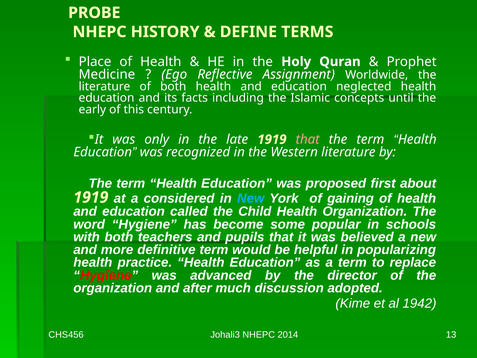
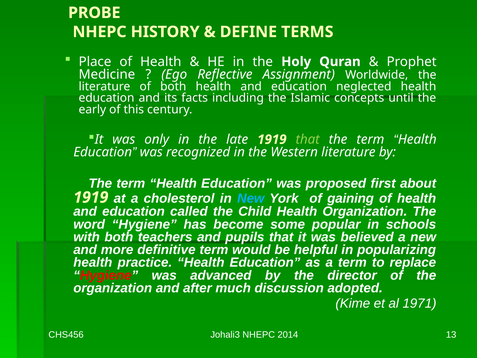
that at (308, 139) colour: pink -> light green
considered: considered -> cholesterol
1942: 1942 -> 1971
